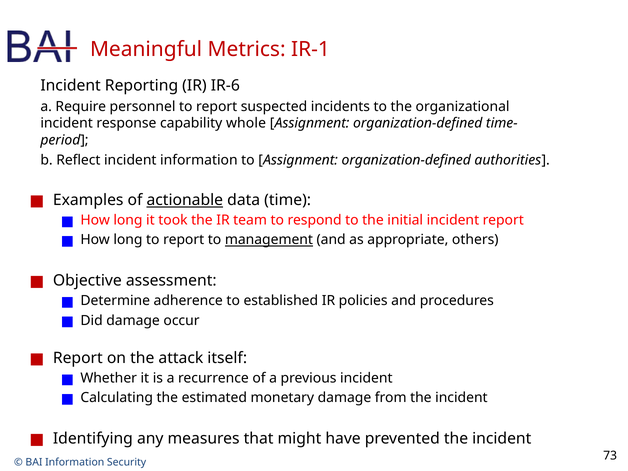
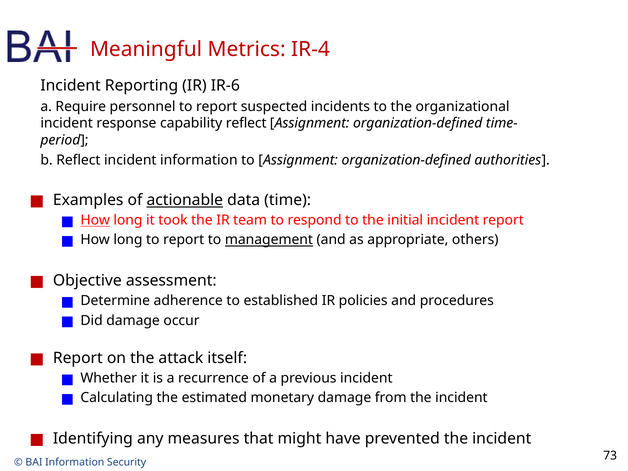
IR-1: IR-1 -> IR-4
capability whole: whole -> reflect
How at (95, 220) underline: none -> present
